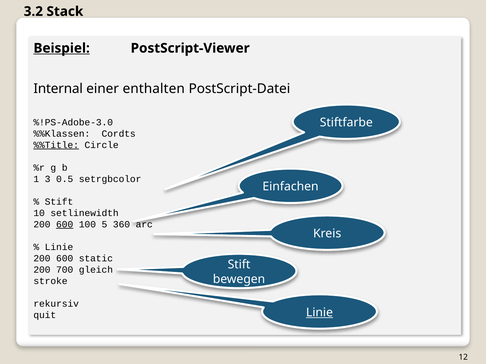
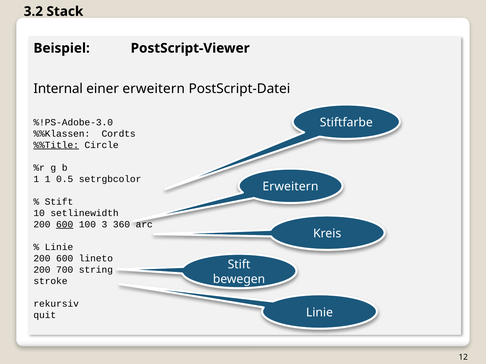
Beispiel underline: present -> none
einer enthalten: enthalten -> erweitern
1 3: 3 -> 1
Einfachen at (291, 187): Einfachen -> Erweitern
5: 5 -> 3
static: static -> lineto
gleich: gleich -> string
Linie at (319, 313) underline: present -> none
